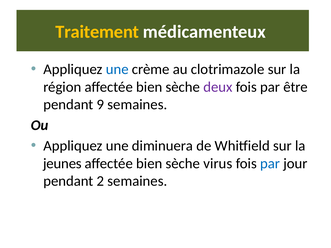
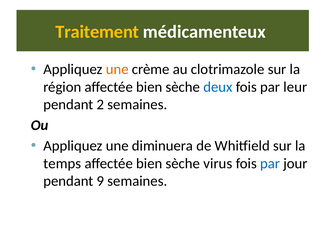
une at (117, 69) colour: blue -> orange
deux colour: purple -> blue
être: être -> leur
9: 9 -> 2
jeunes: jeunes -> temps
2: 2 -> 9
